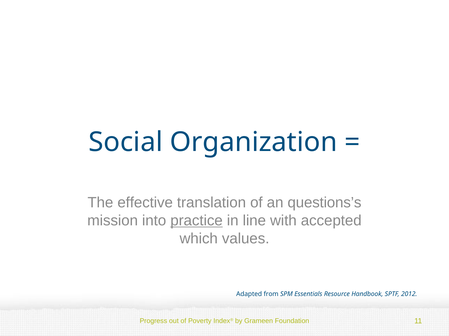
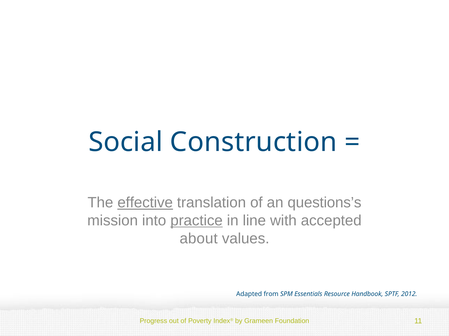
Organization: Organization -> Construction
effective underline: none -> present
which: which -> about
